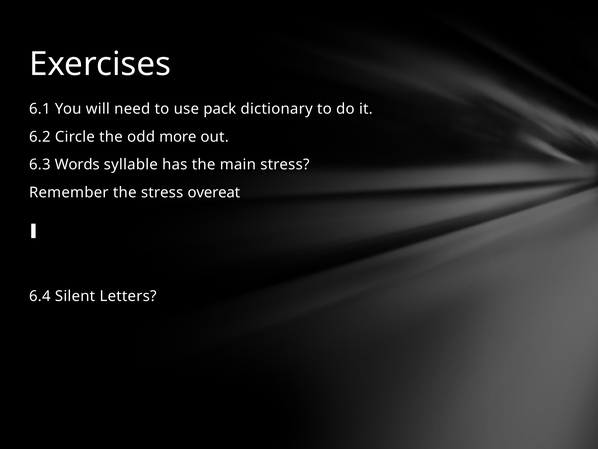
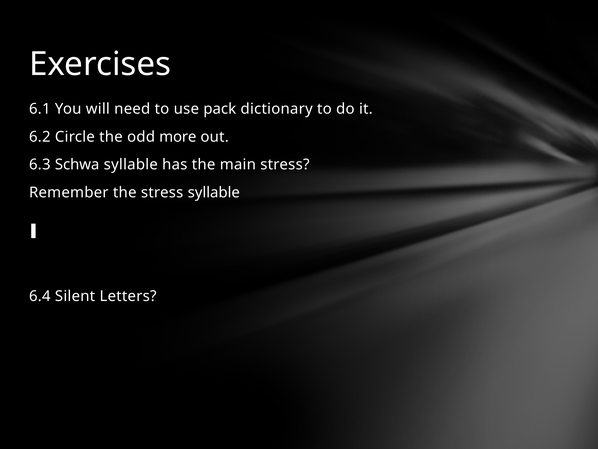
Words: Words -> Schwa
stress overeat: overeat -> syllable
